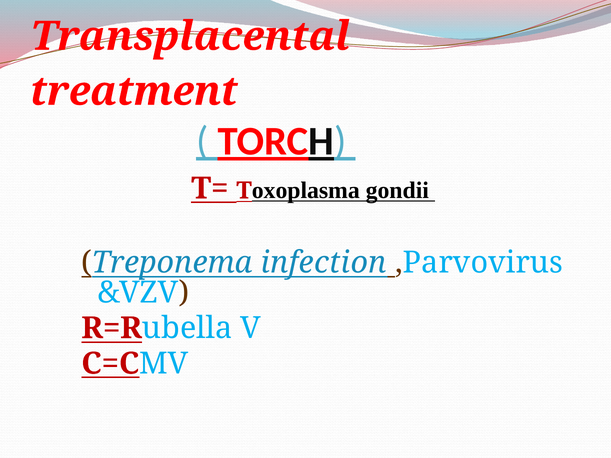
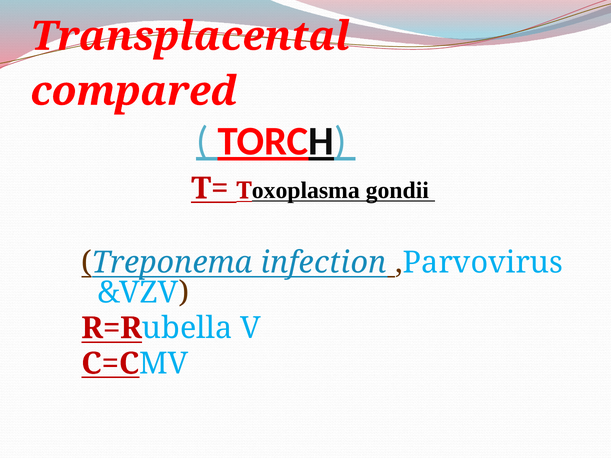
treatment: treatment -> compared
